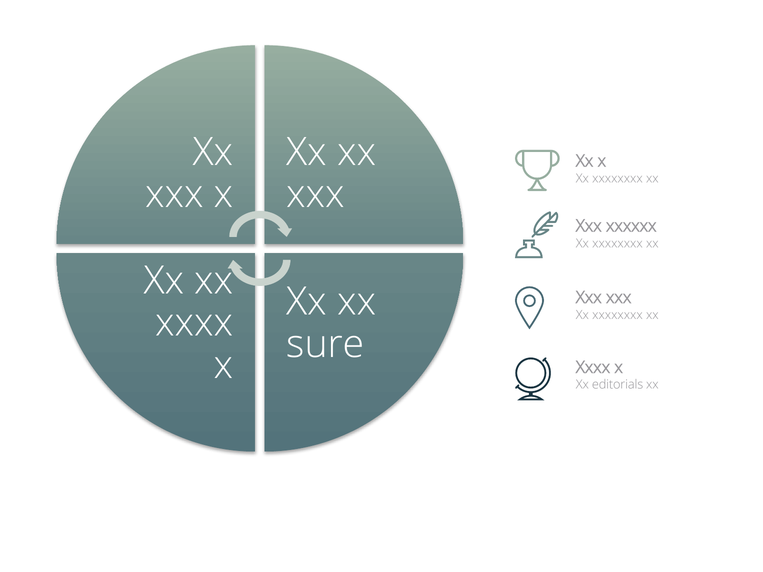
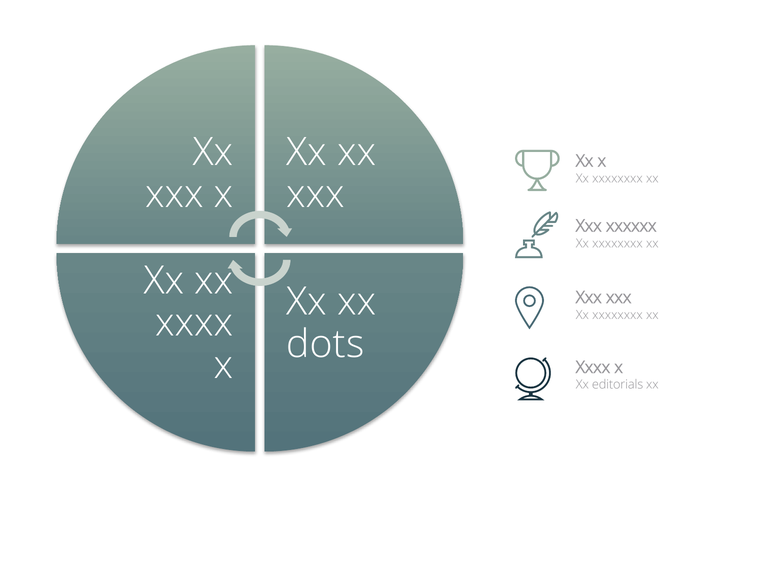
sure: sure -> dots
